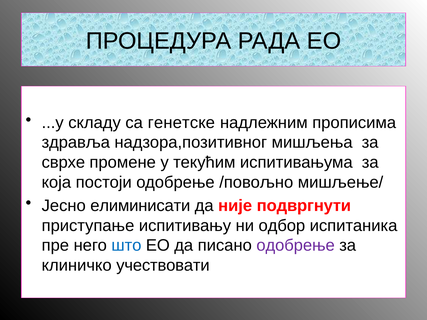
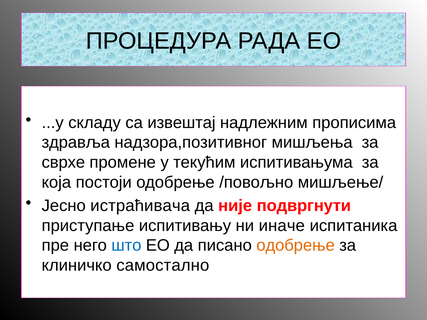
генетске: генетске -> извештај
елиминисати: елиминисати -> истраћивача
одбор: одбор -> иначе
одобрење at (296, 246) colour: purple -> orange
учествовати: учествовати -> самостално
